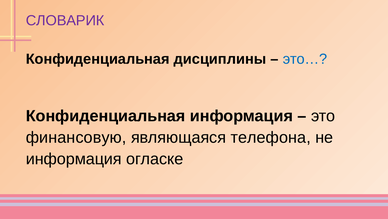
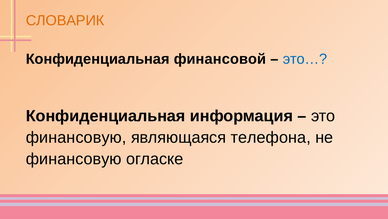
СЛОВАРИК colour: purple -> orange
дисциплины: дисциплины -> финансовой
информация at (74, 158): информация -> финансовую
